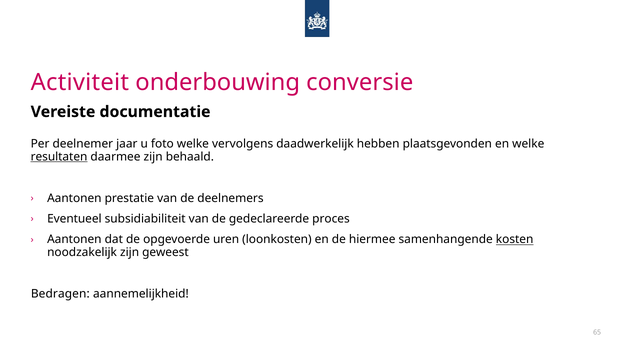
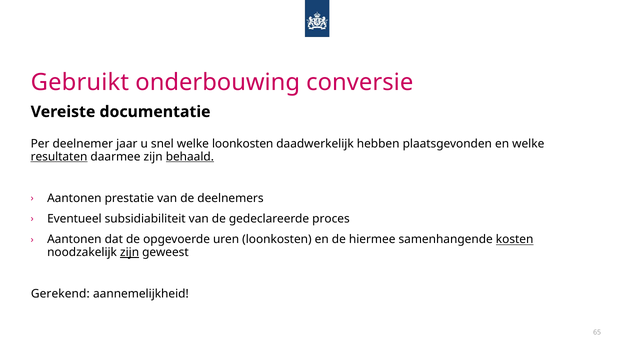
Activiteit: Activiteit -> Gebruikt
foto: foto -> snel
welke vervolgens: vervolgens -> loonkosten
behaald underline: none -> present
zijn at (130, 253) underline: none -> present
Bedragen: Bedragen -> Gerekend
